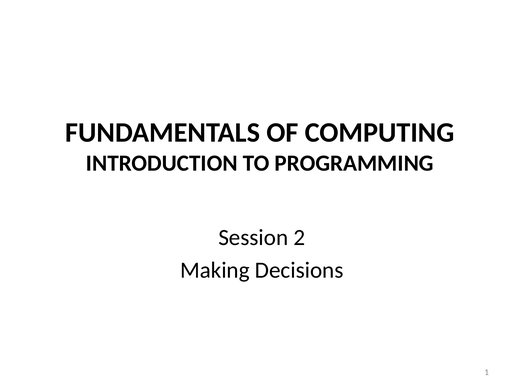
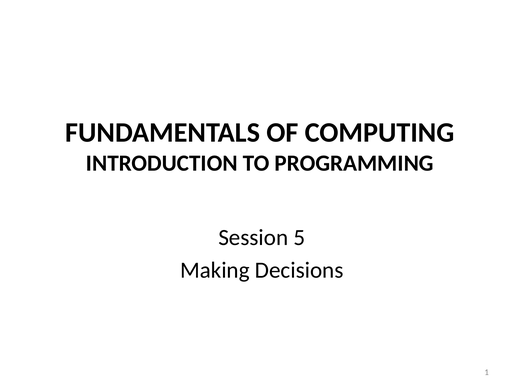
2: 2 -> 5
